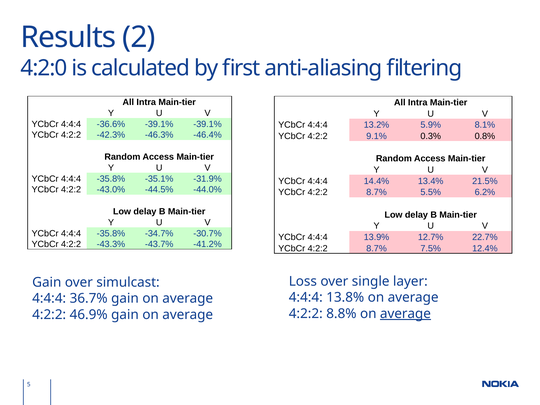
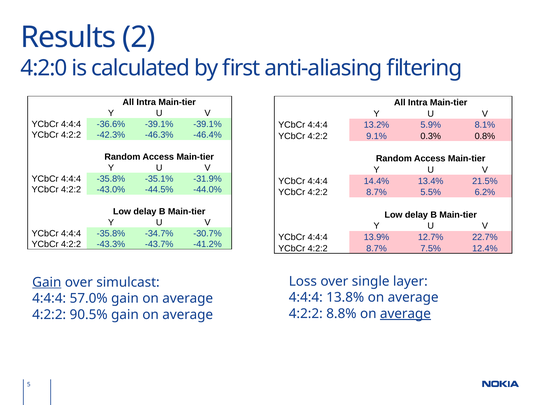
Gain at (47, 282) underline: none -> present
36.7%: 36.7% -> 57.0%
46.9%: 46.9% -> 90.5%
